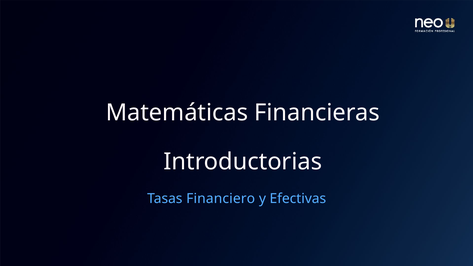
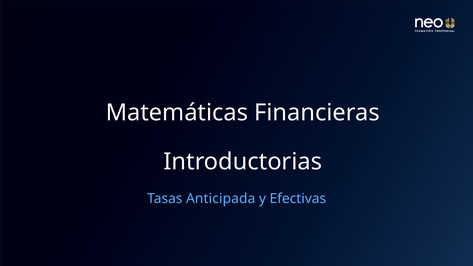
Financiero: Financiero -> Anticipada
